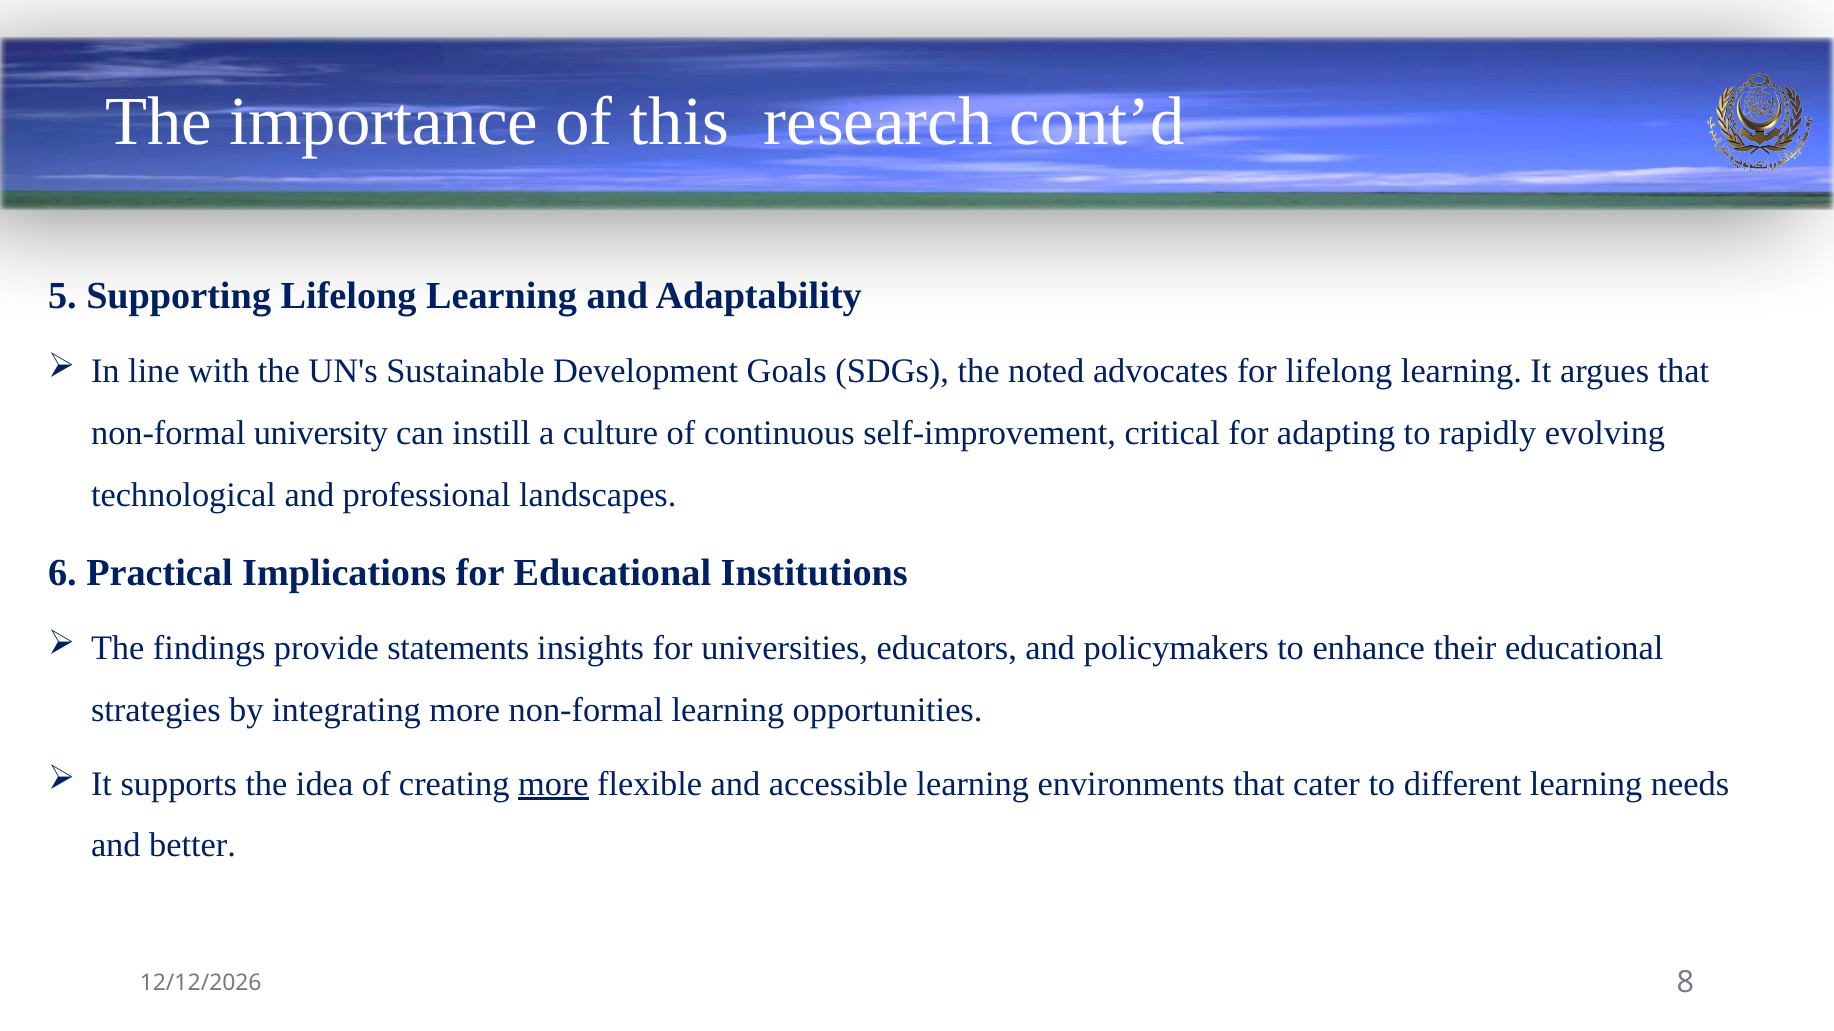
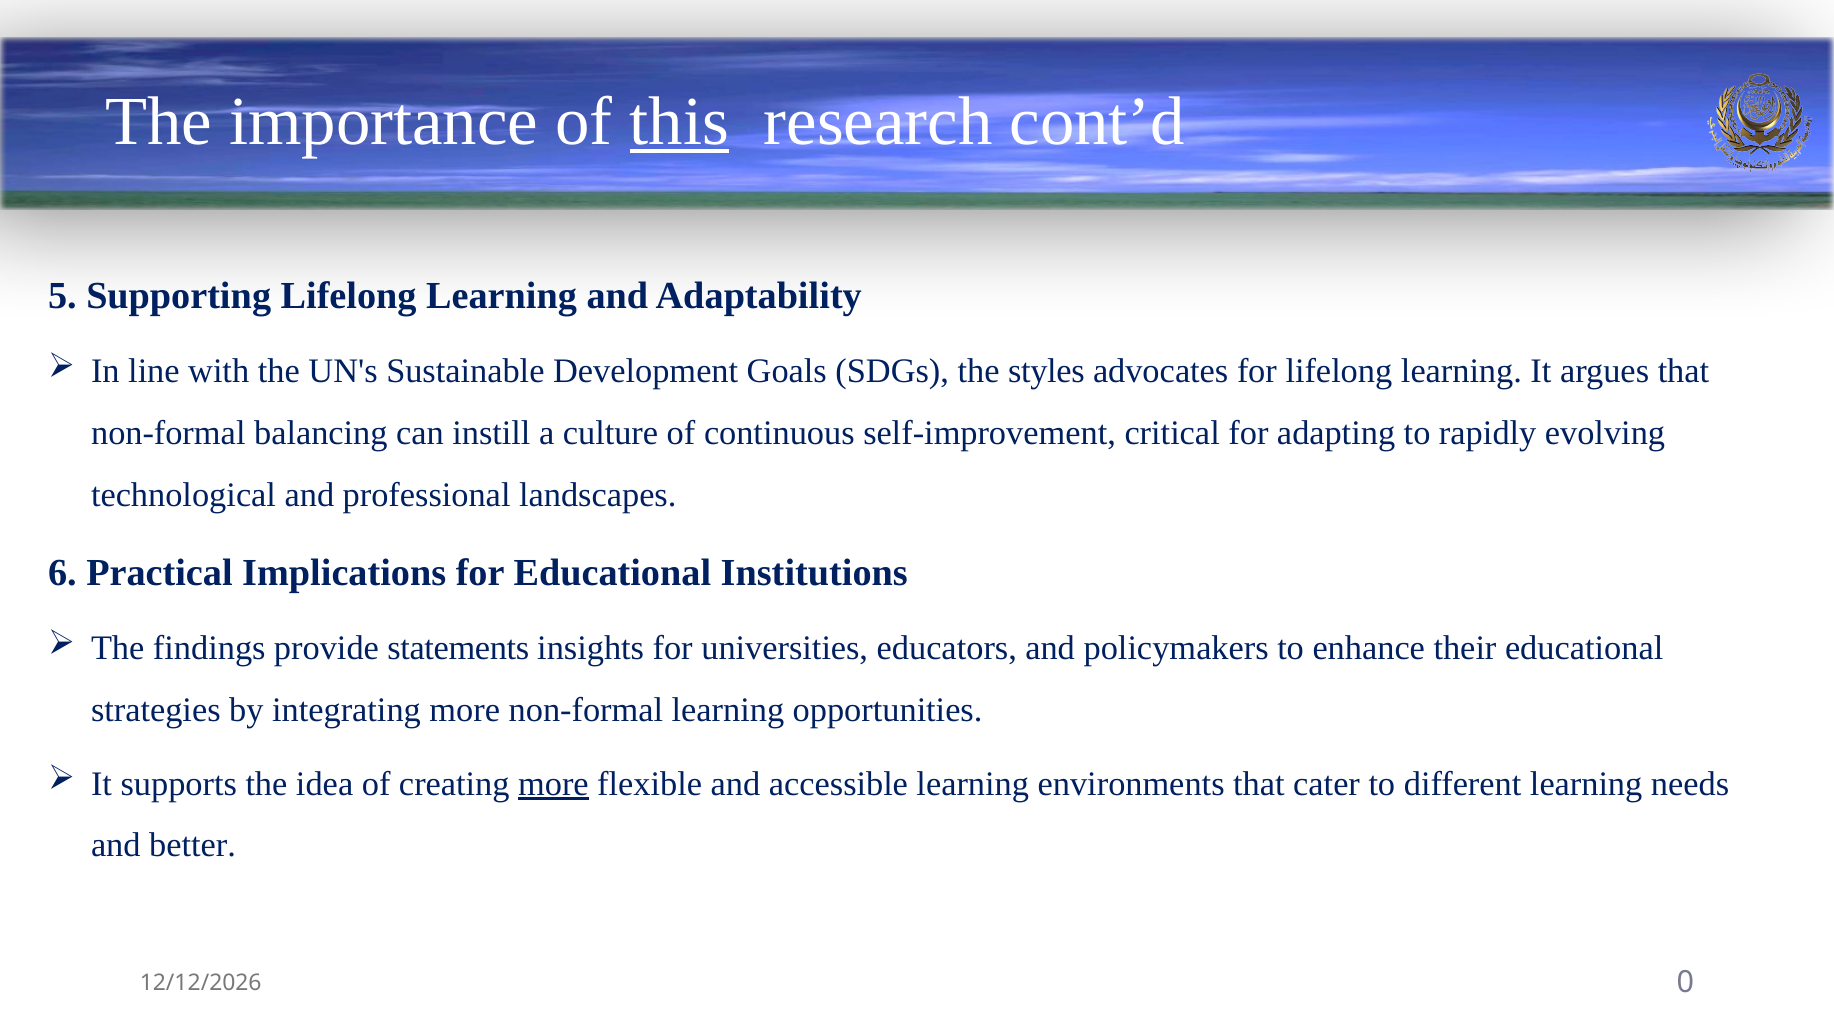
this underline: none -> present
noted: noted -> styles
university: university -> balancing
8: 8 -> 0
